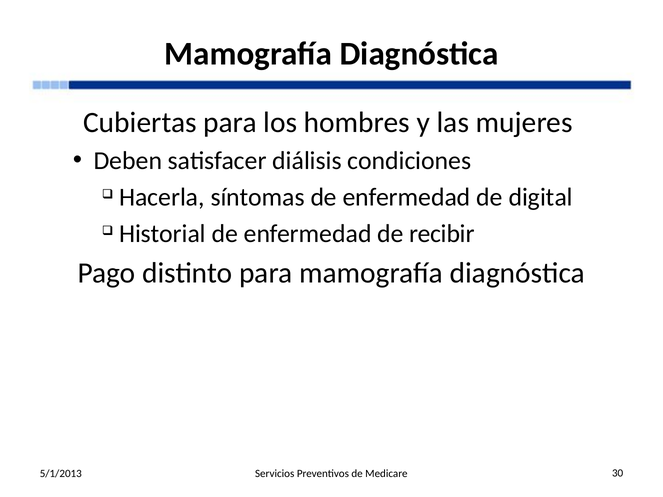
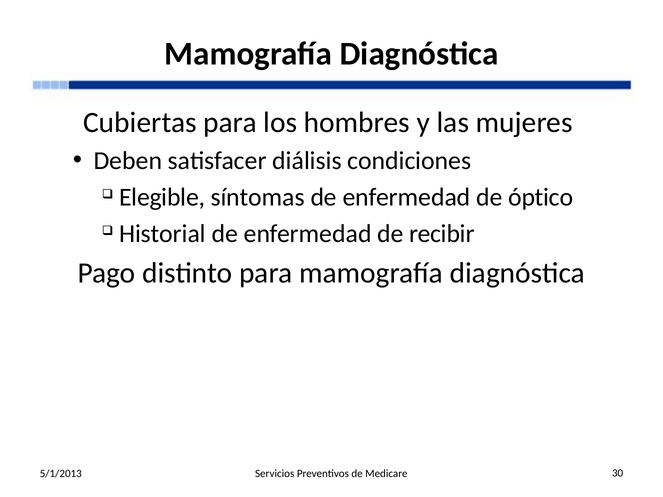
Hacerla: Hacerla -> Elegible
digital: digital -> óptico
